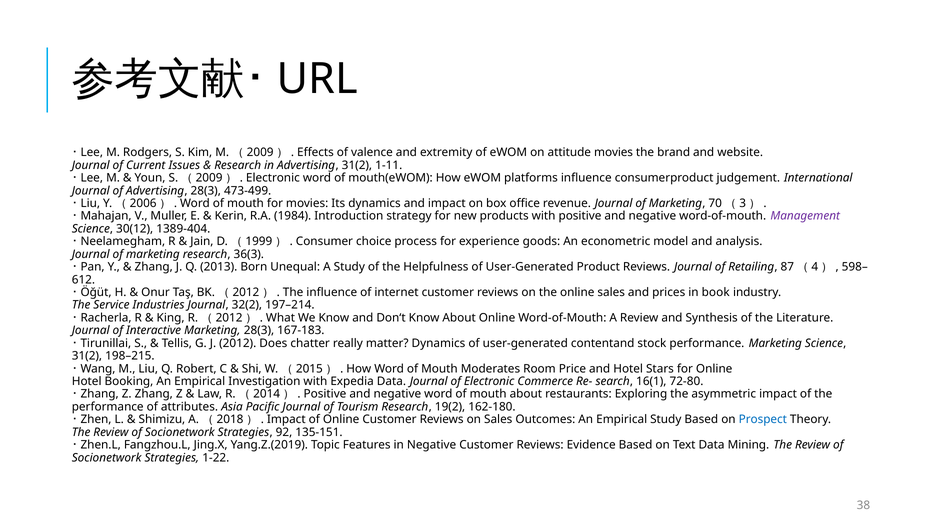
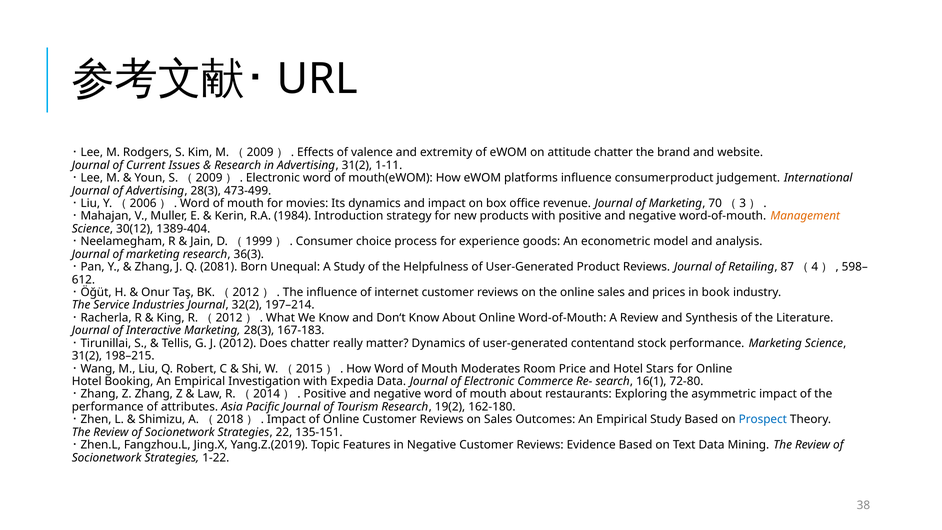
attitude movies: movies -> chatter
Management colour: purple -> orange
2013: 2013 -> 2081
92: 92 -> 22
